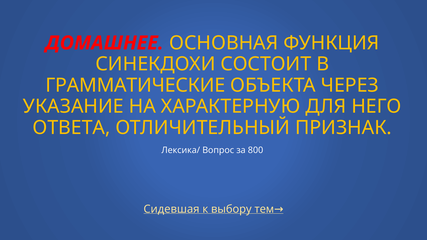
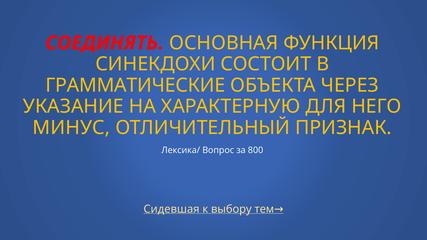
ДОМАШНЕЕ: ДОМАШНЕЕ -> СОЕДИНЯТЬ
ОТВЕТА: ОТВЕТА -> МИНУС
